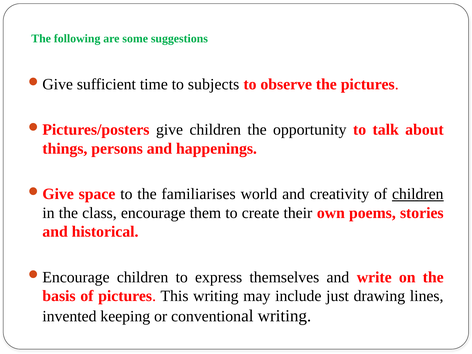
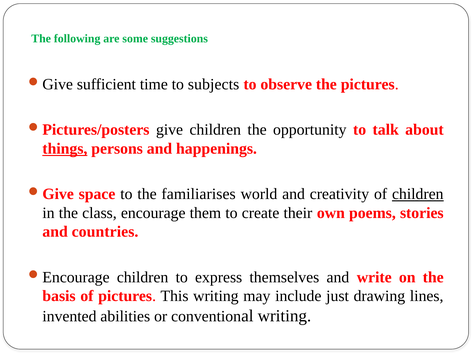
things underline: none -> present
historical: historical -> countries
keeping: keeping -> abilities
